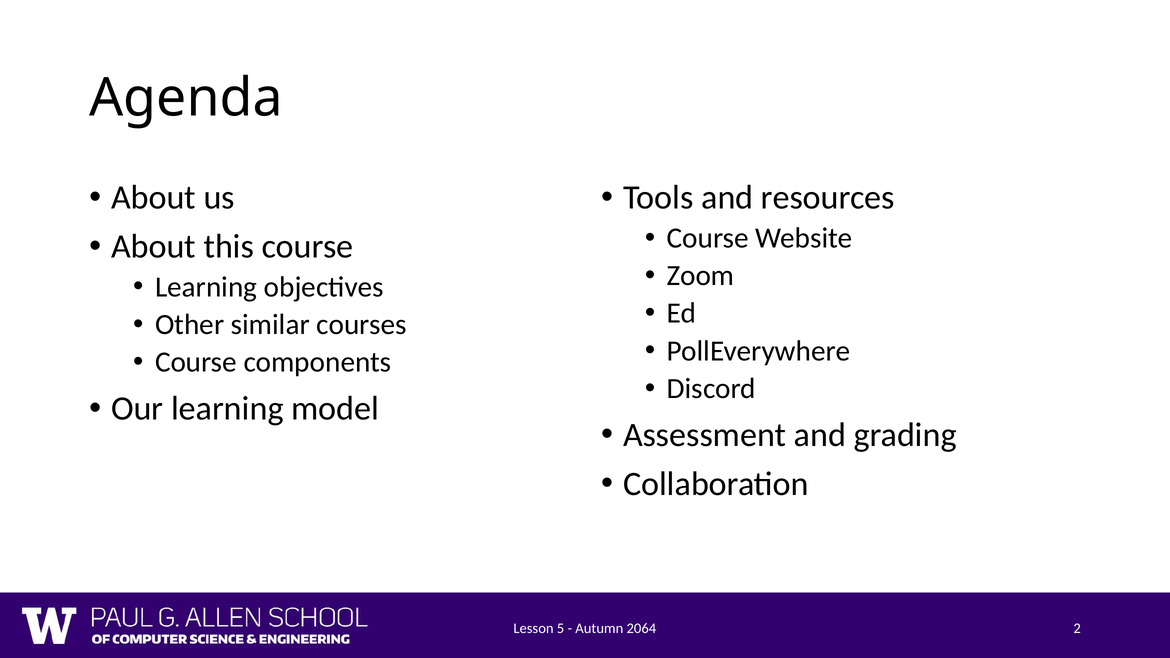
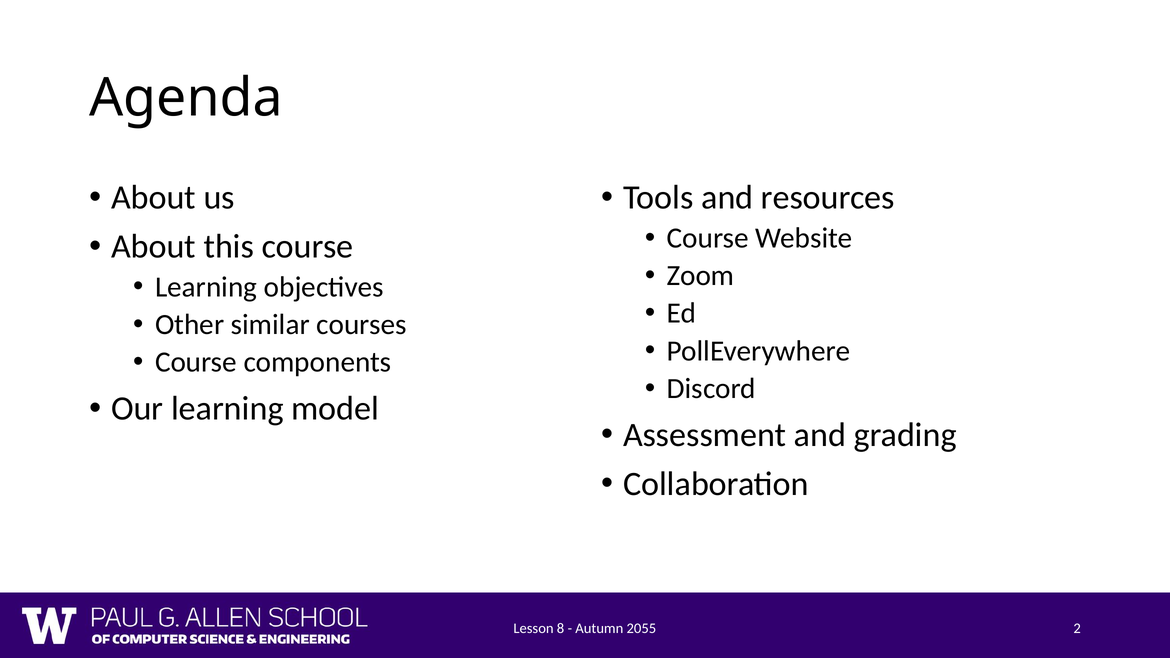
5: 5 -> 8
2064: 2064 -> 2055
